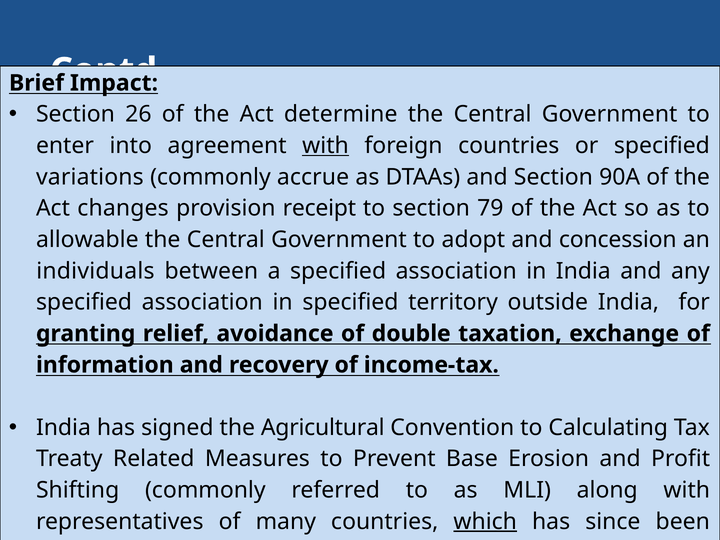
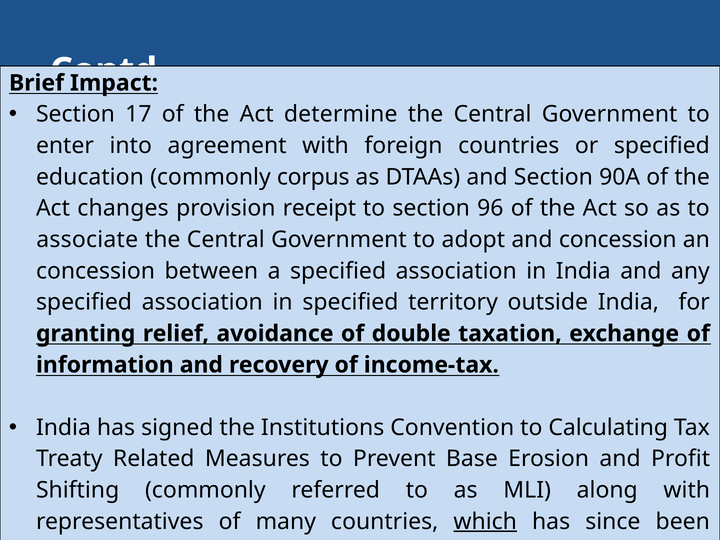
26: 26 -> 17
with at (326, 146) underline: present -> none
variations: variations -> education
accrue: accrue -> corpus
79: 79 -> 96
allowable: allowable -> associate
individuals at (95, 271): individuals -> concession
Agricultural: Agricultural -> Institutions
